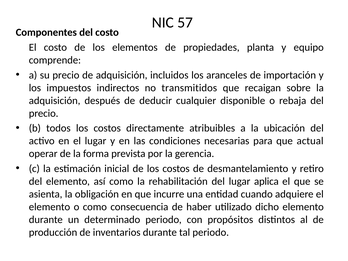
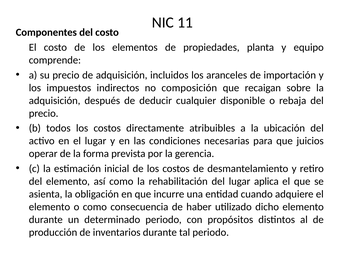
57: 57 -> 11
transmitidos: transmitidos -> composición
actual: actual -> juicios
